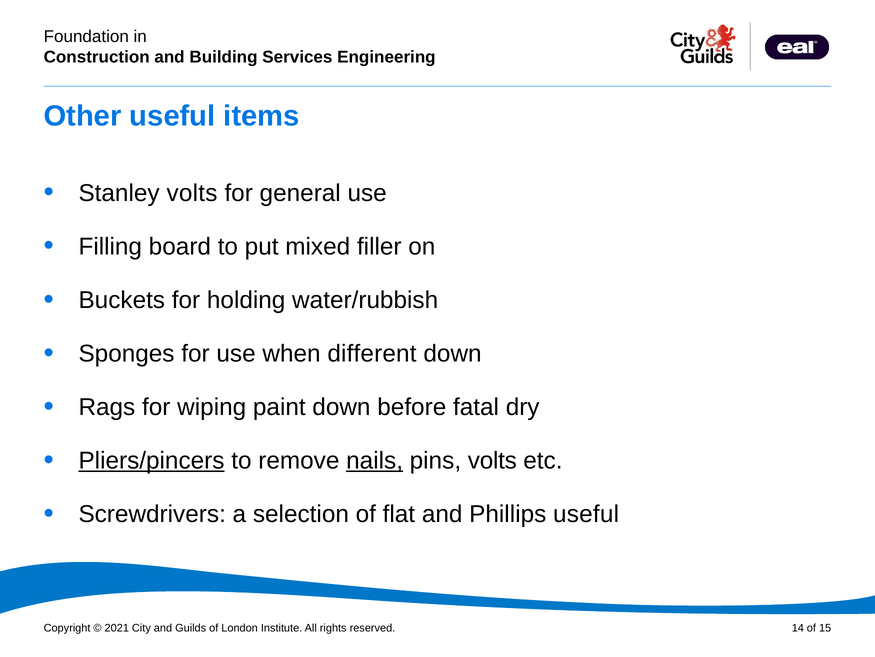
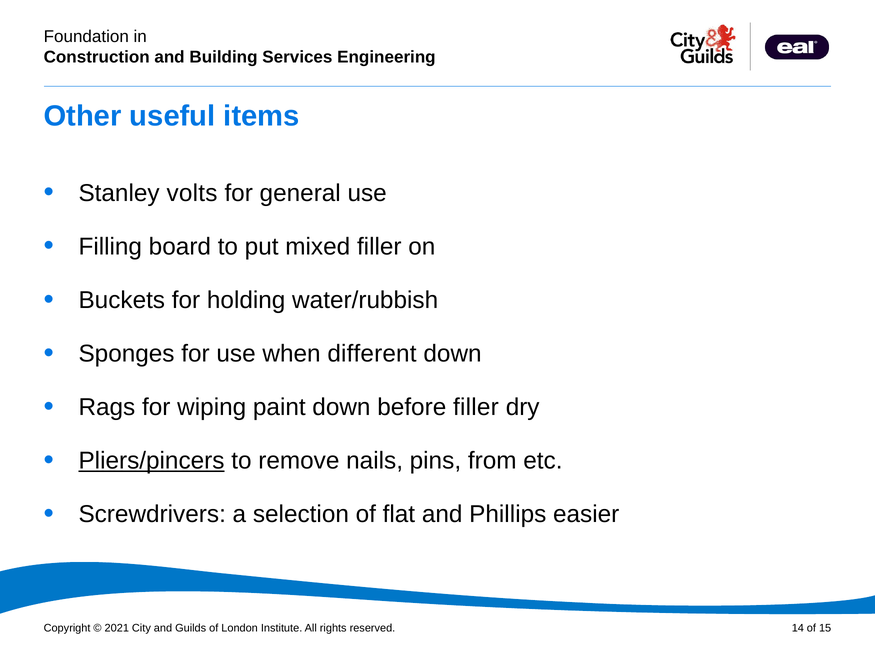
before fatal: fatal -> filler
nails underline: present -> none
pins volts: volts -> from
Phillips useful: useful -> easier
